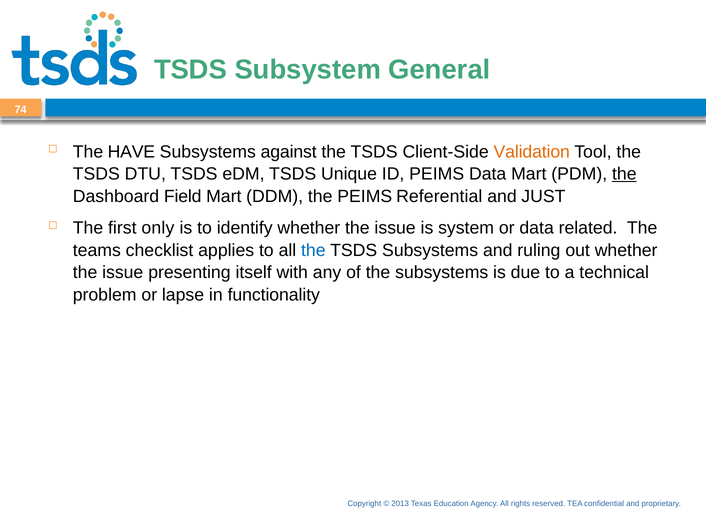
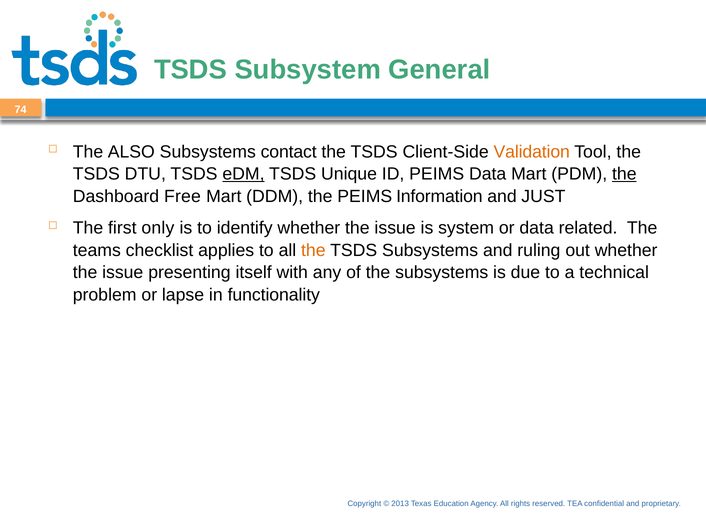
HAVE: HAVE -> ALSO
against: against -> contact
eDM underline: none -> present
Field: Field -> Free
Referential: Referential -> Information
the at (313, 250) colour: blue -> orange
